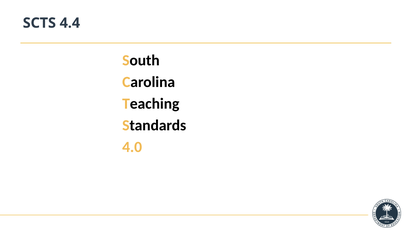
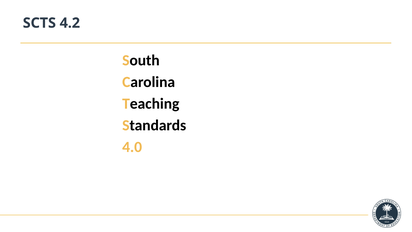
4.4: 4.4 -> 4.2
